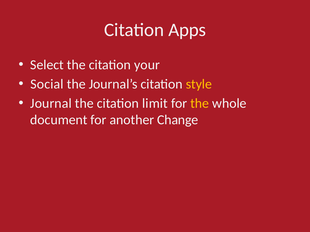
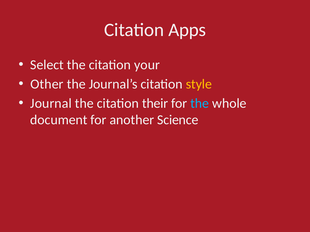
Social: Social -> Other
limit: limit -> their
the at (200, 104) colour: yellow -> light blue
Change: Change -> Science
